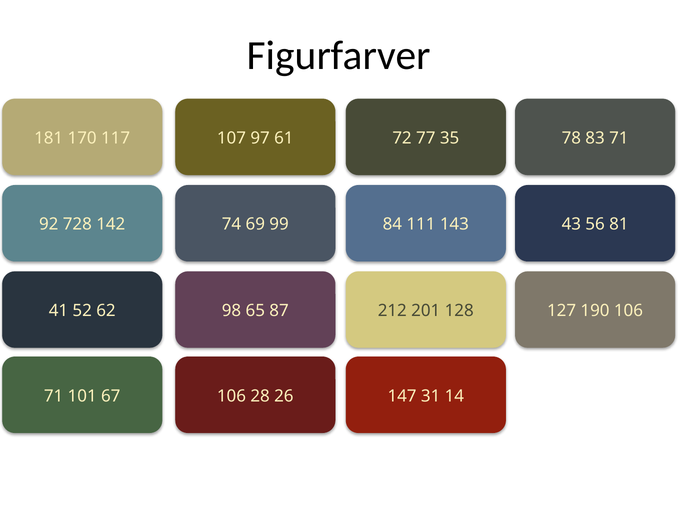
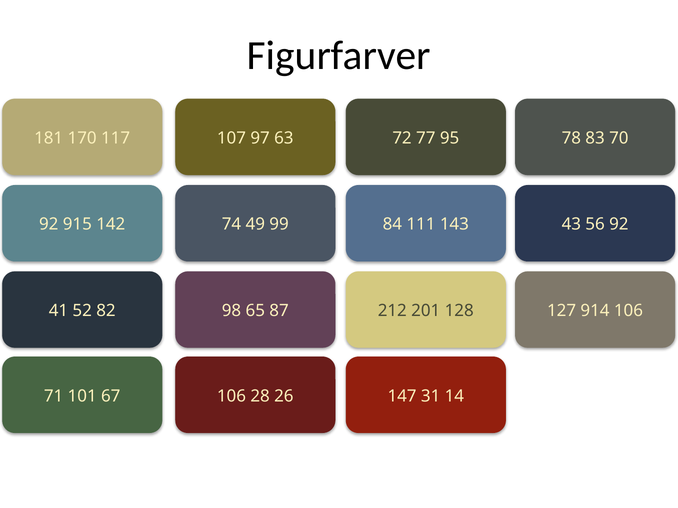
61: 61 -> 63
35: 35 -> 95
83 71: 71 -> 70
728: 728 -> 915
69: 69 -> 49
56 81: 81 -> 92
62: 62 -> 82
190: 190 -> 914
